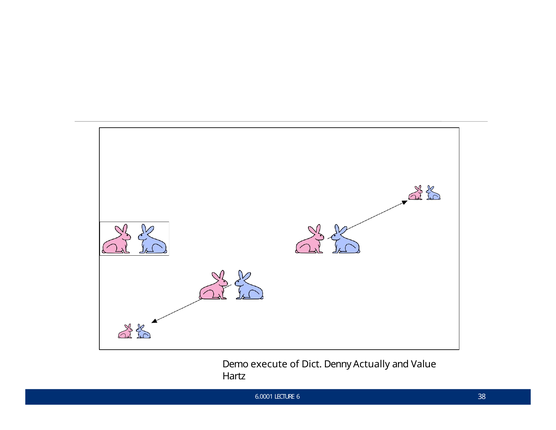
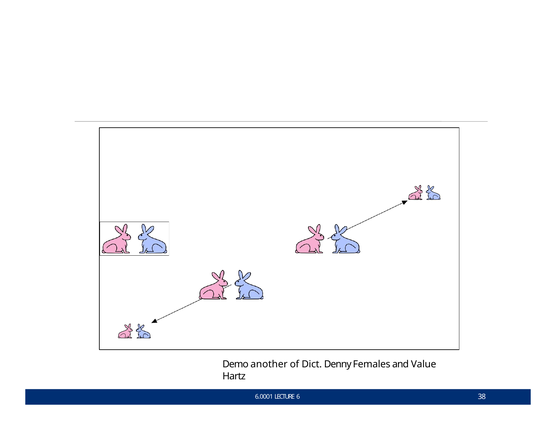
execute: execute -> another
Actually: Actually -> Females
